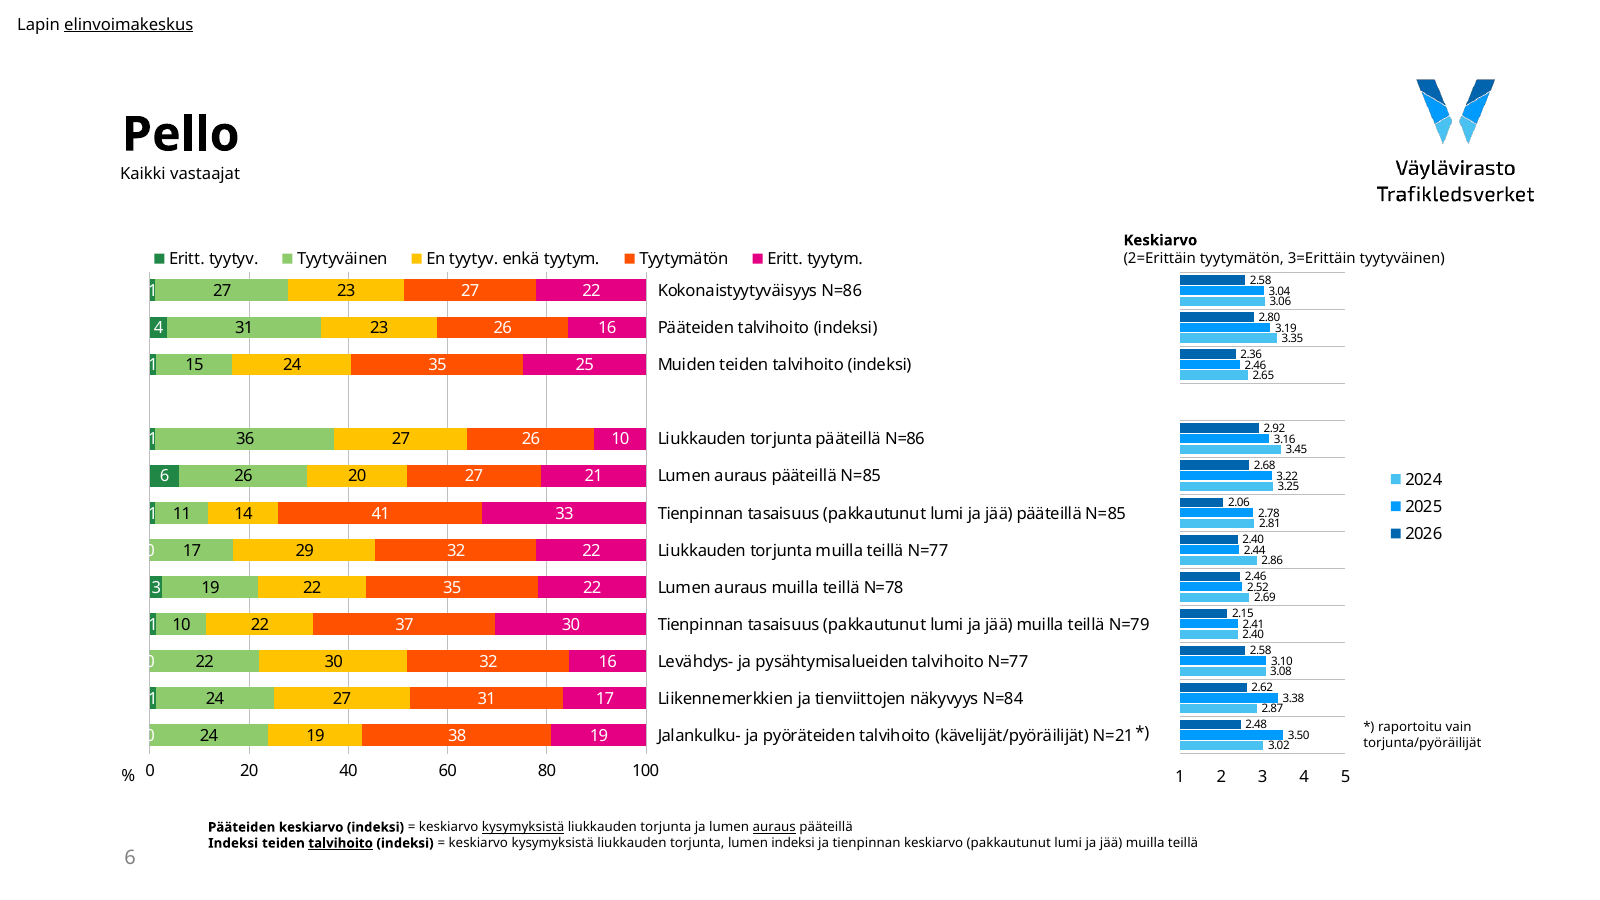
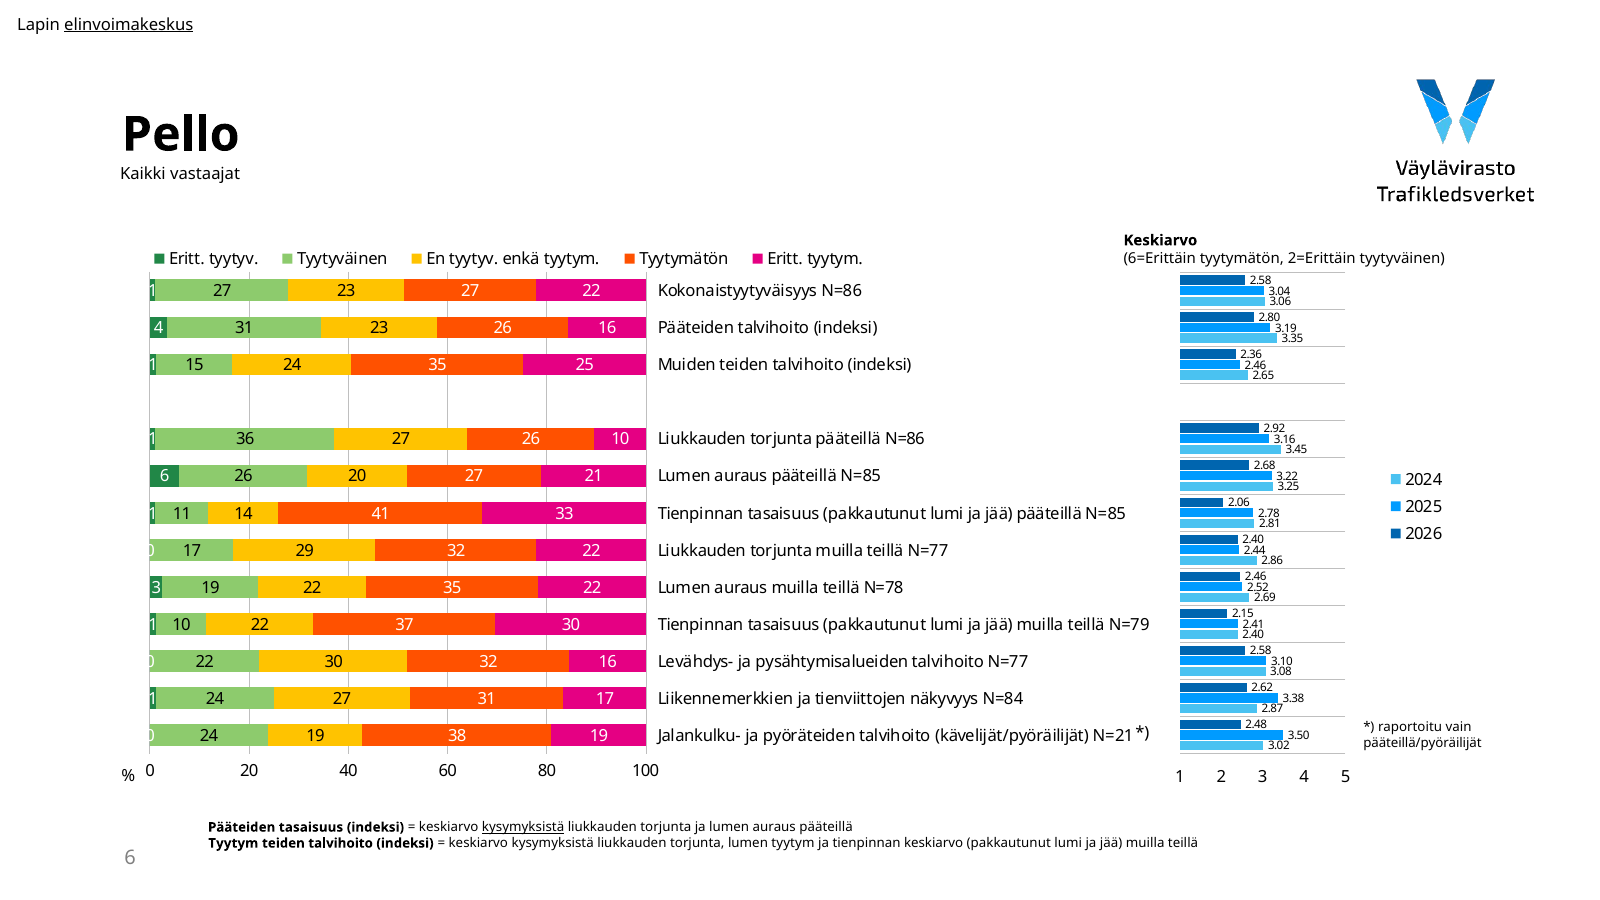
2=Erittäin: 2=Erittäin -> 6=Erittäin
3=Erittäin: 3=Erittäin -> 2=Erittäin
torjunta/pyöräilijät: torjunta/pyöräilijät -> pääteillä/pyöräilijät
Pääteiden keskiarvo: keskiarvo -> tasaisuus
auraus at (774, 827) underline: present -> none
Indeksi at (233, 843): Indeksi -> Tyytym
talvihoito at (341, 843) underline: present -> none
lumen indeksi: indeksi -> tyytym
